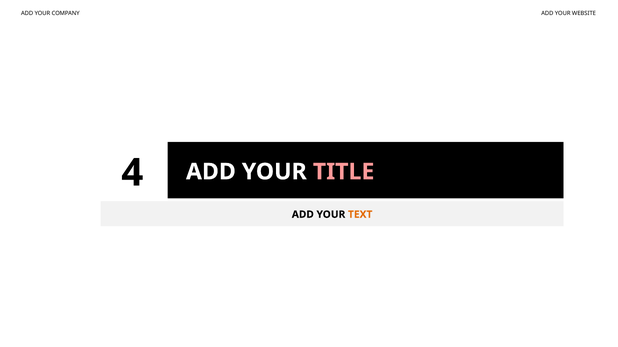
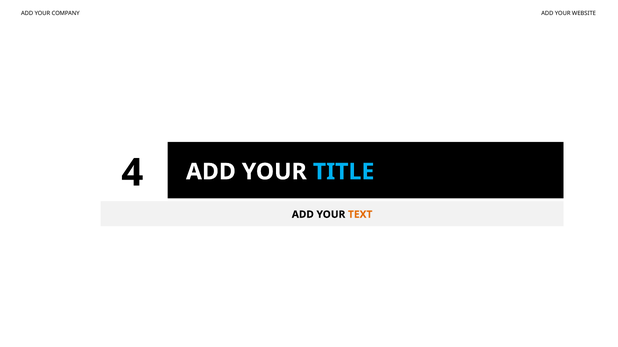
TITLE colour: pink -> light blue
